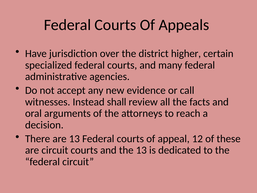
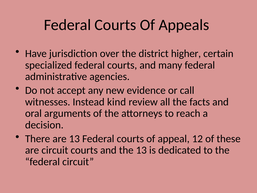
shall: shall -> kind
